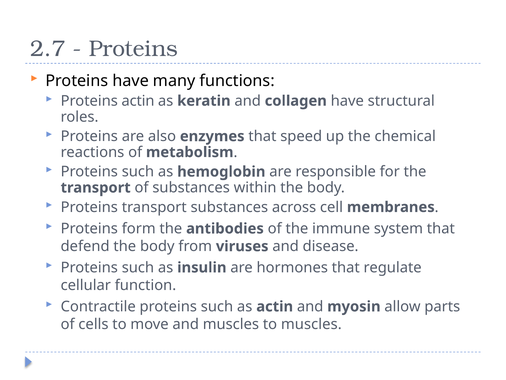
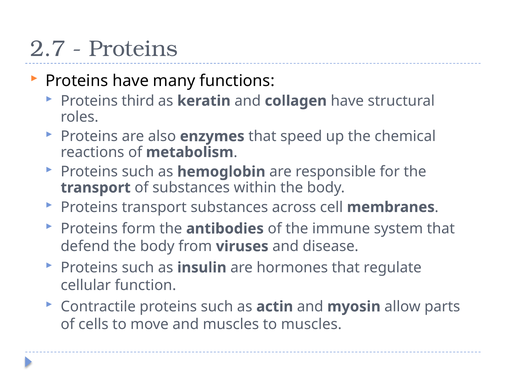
Proteins actin: actin -> third
